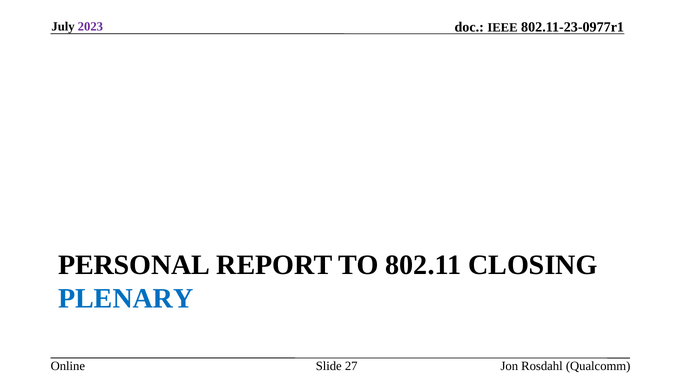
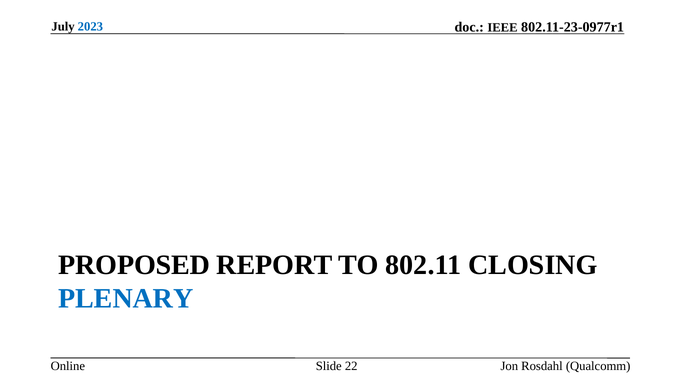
2023 colour: purple -> blue
PERSONAL: PERSONAL -> PROPOSED
27: 27 -> 22
